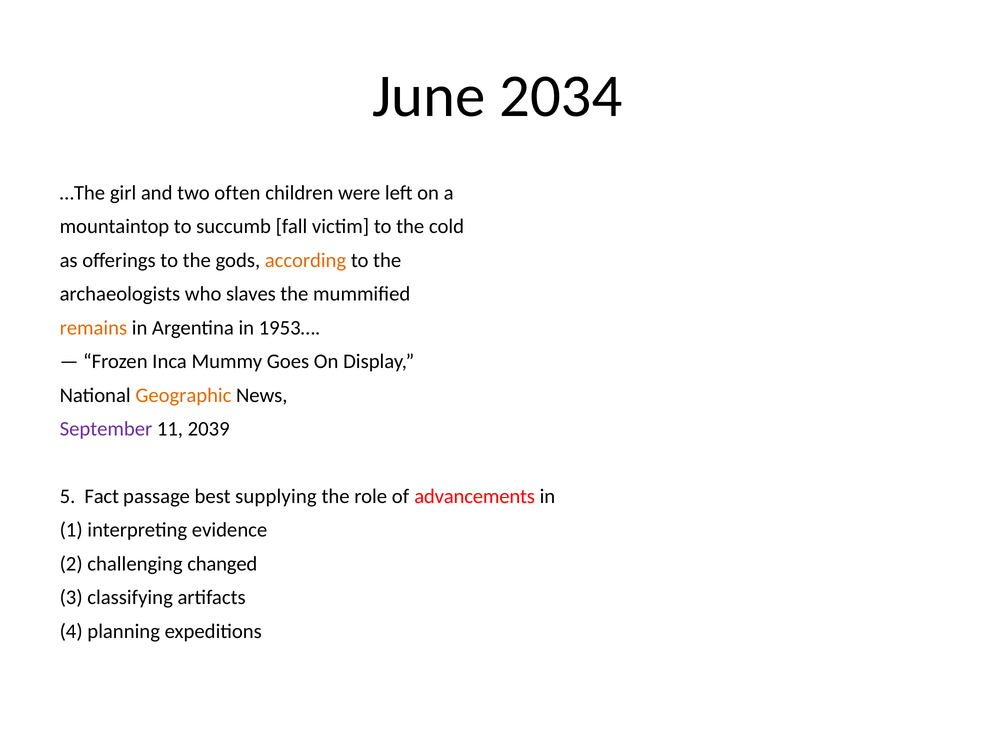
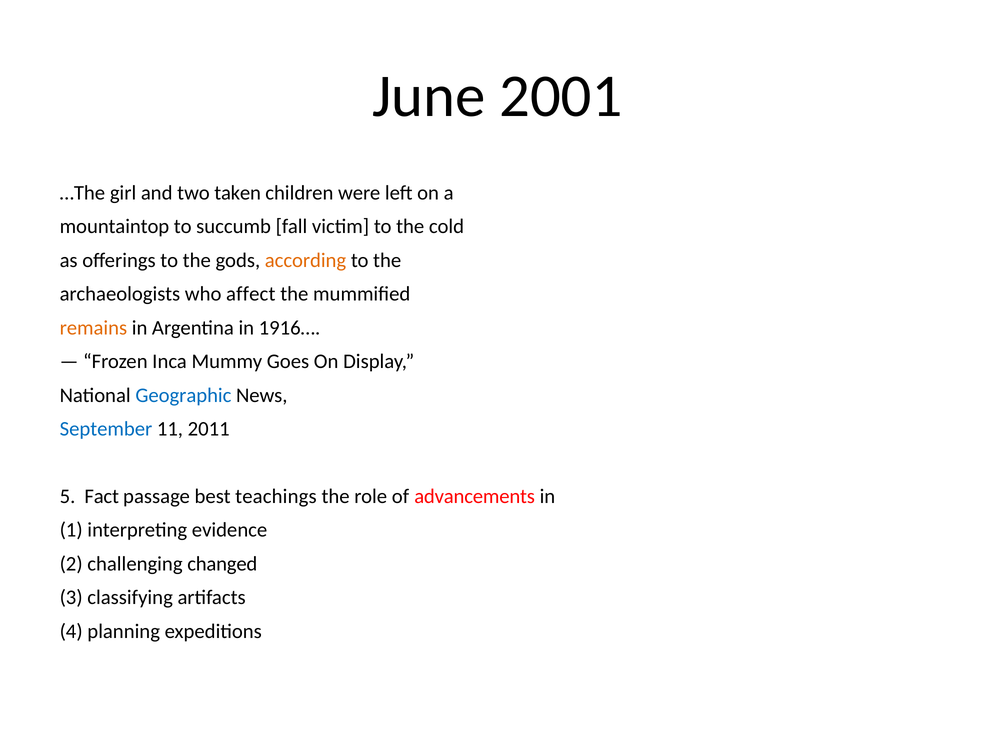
2034: 2034 -> 2001
often: often -> taken
slaves: slaves -> affect
1953…: 1953… -> 1916…
Geographic colour: orange -> blue
September colour: purple -> blue
2039: 2039 -> 2011
supplying: supplying -> teachings
